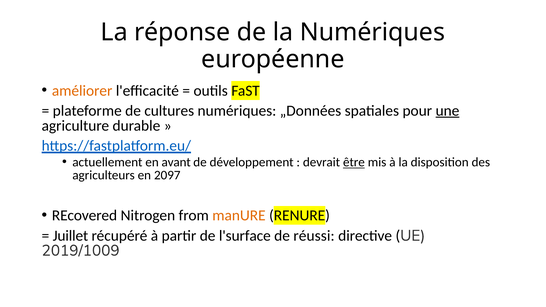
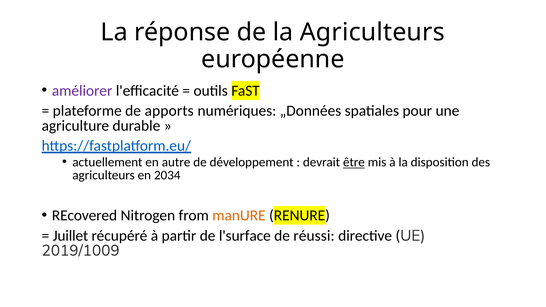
la Numériques: Numériques -> Agriculteurs
améliorer colour: orange -> purple
cultures: cultures -> apports
une underline: present -> none
avant: avant -> autre
2097: 2097 -> 2034
